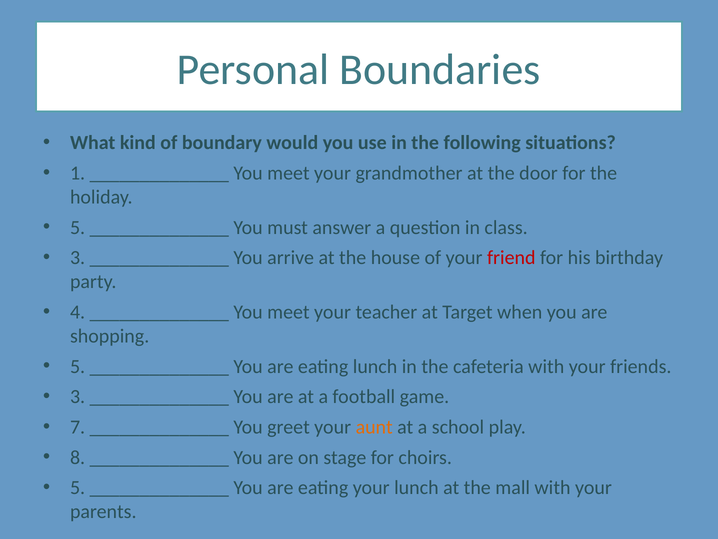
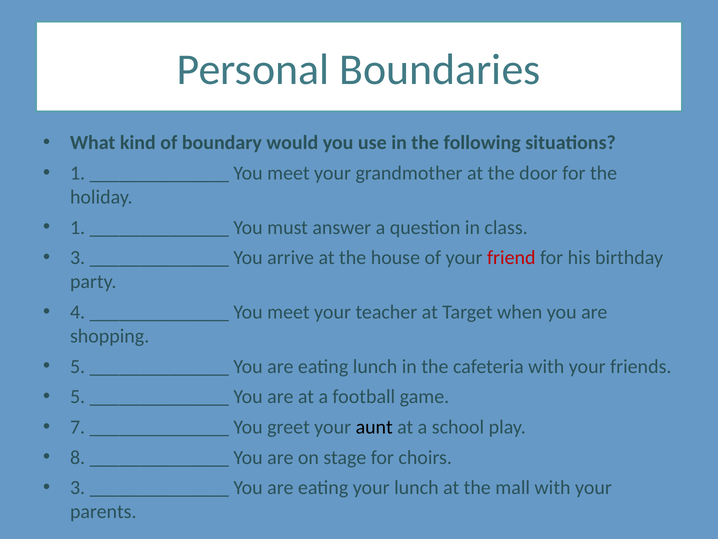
5 at (78, 227): 5 -> 1
3 at (78, 396): 3 -> 5
aunt colour: orange -> black
5 at (78, 487): 5 -> 3
